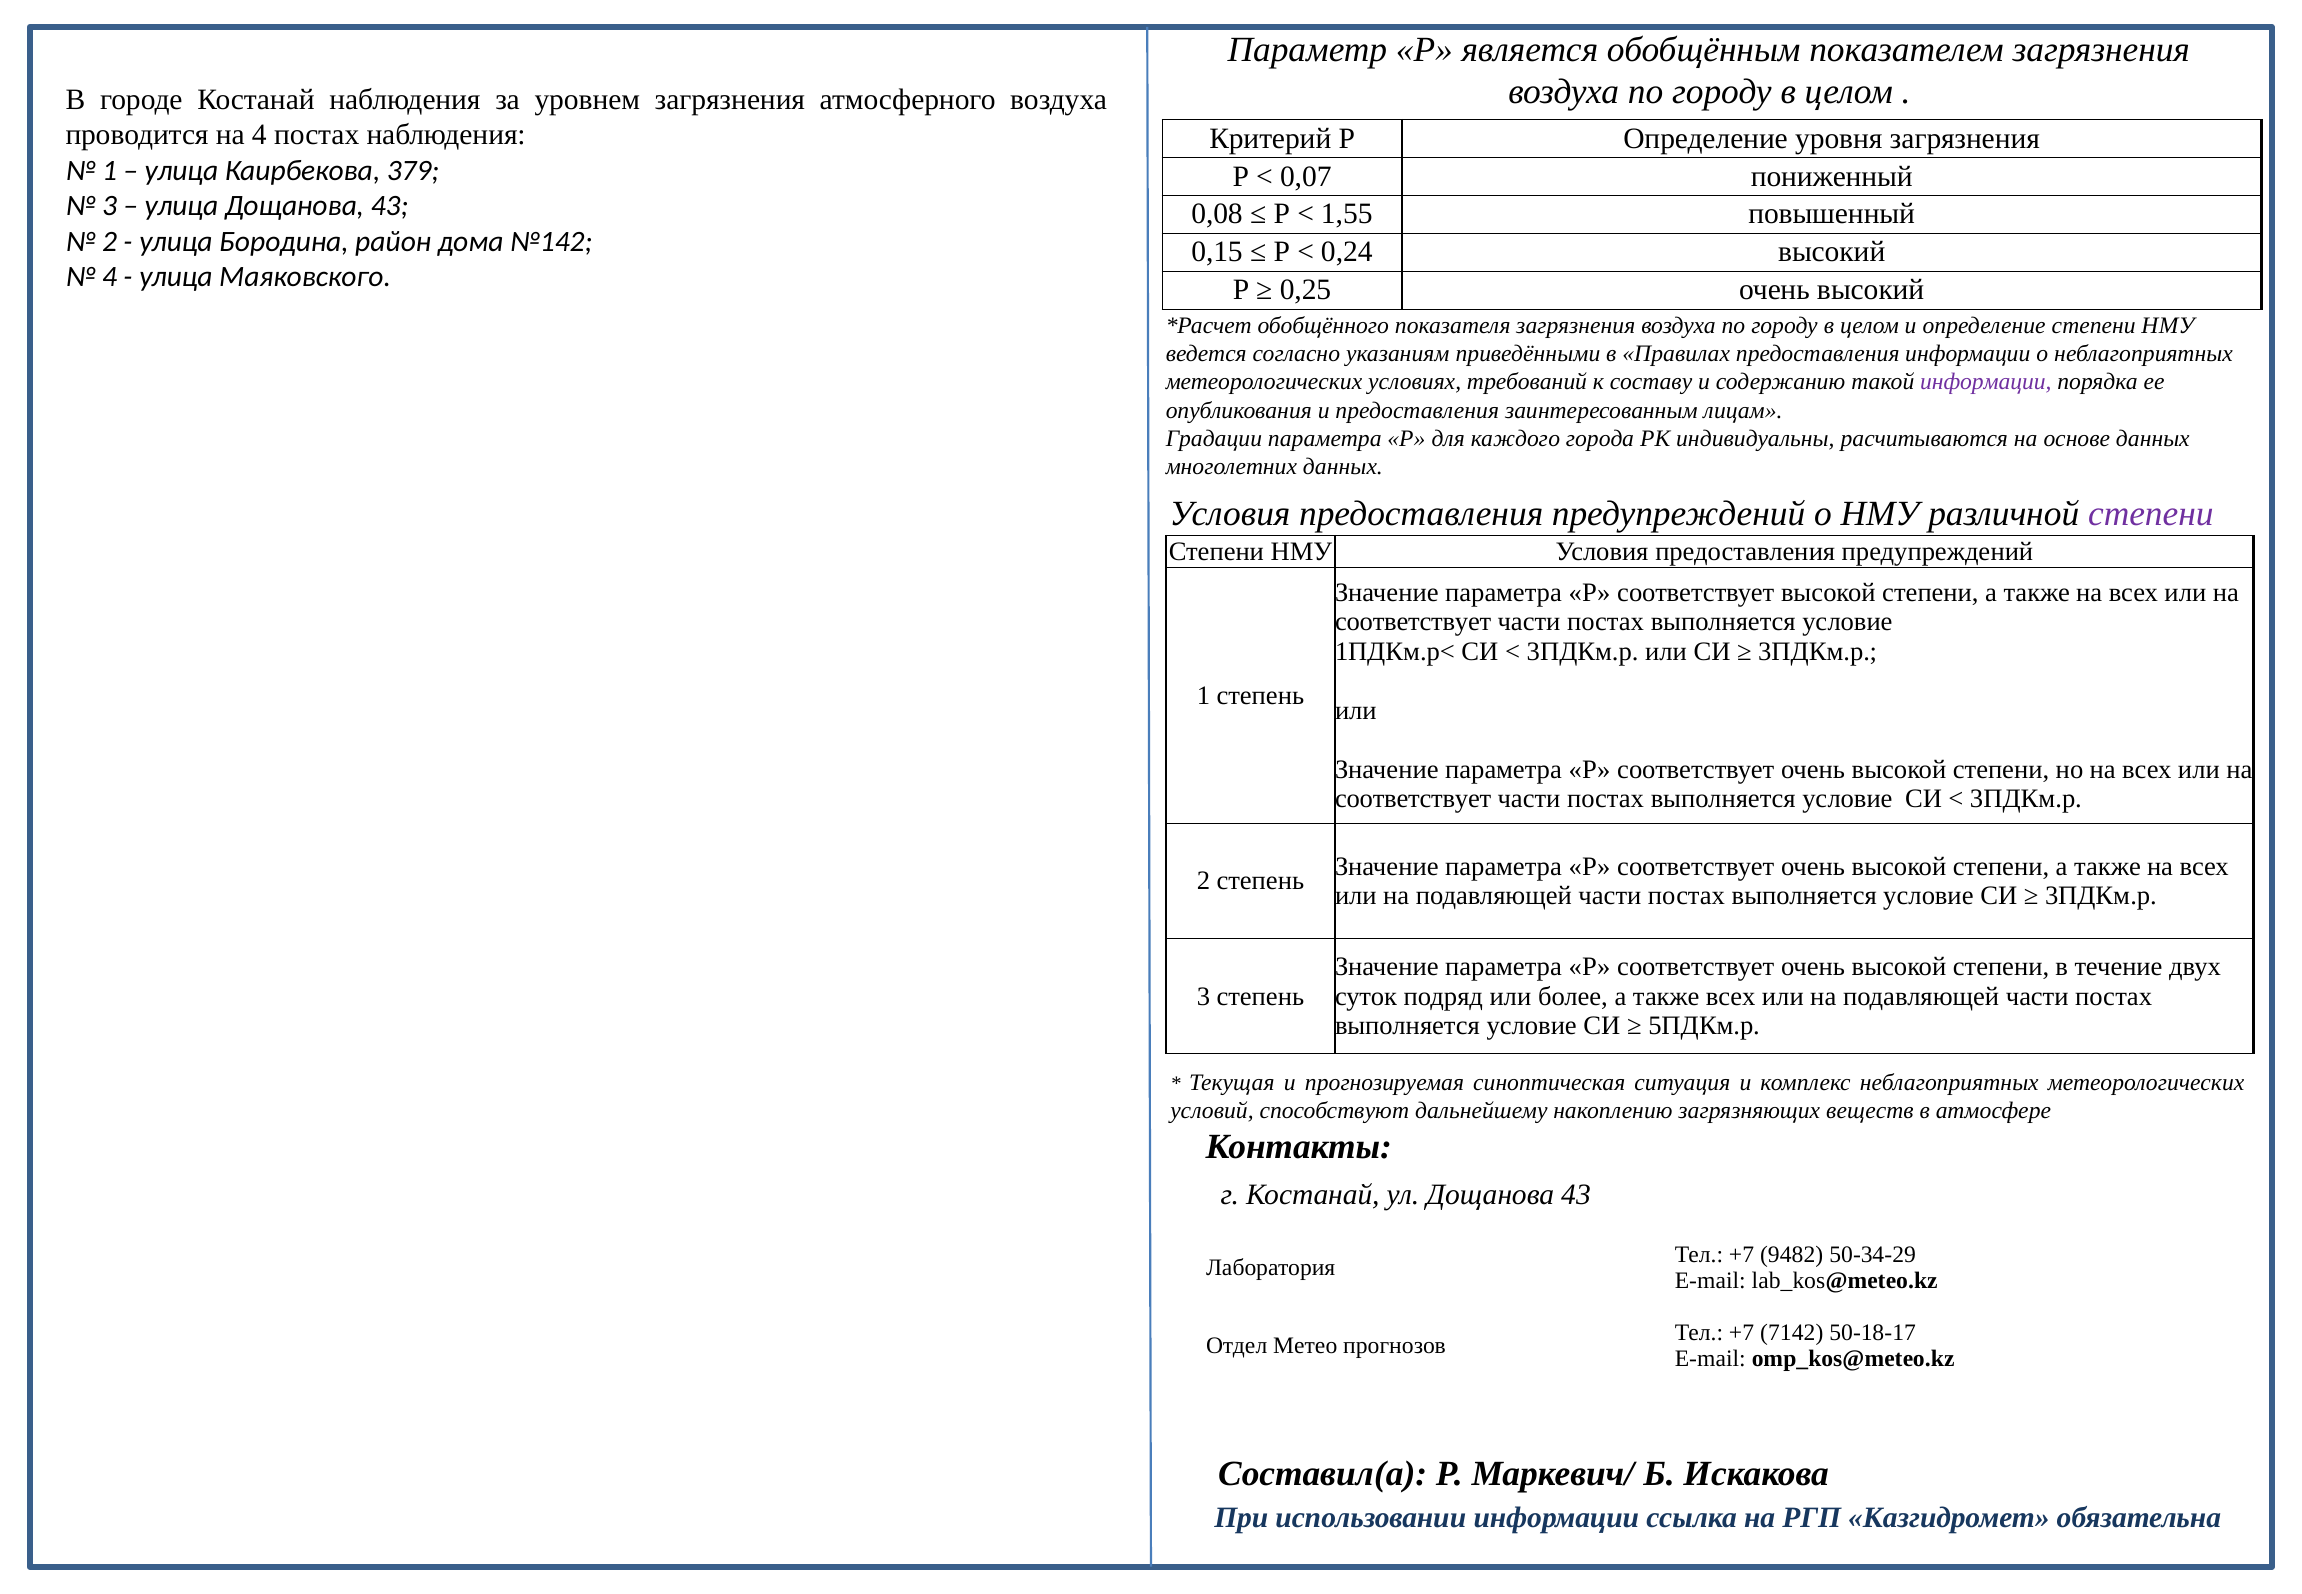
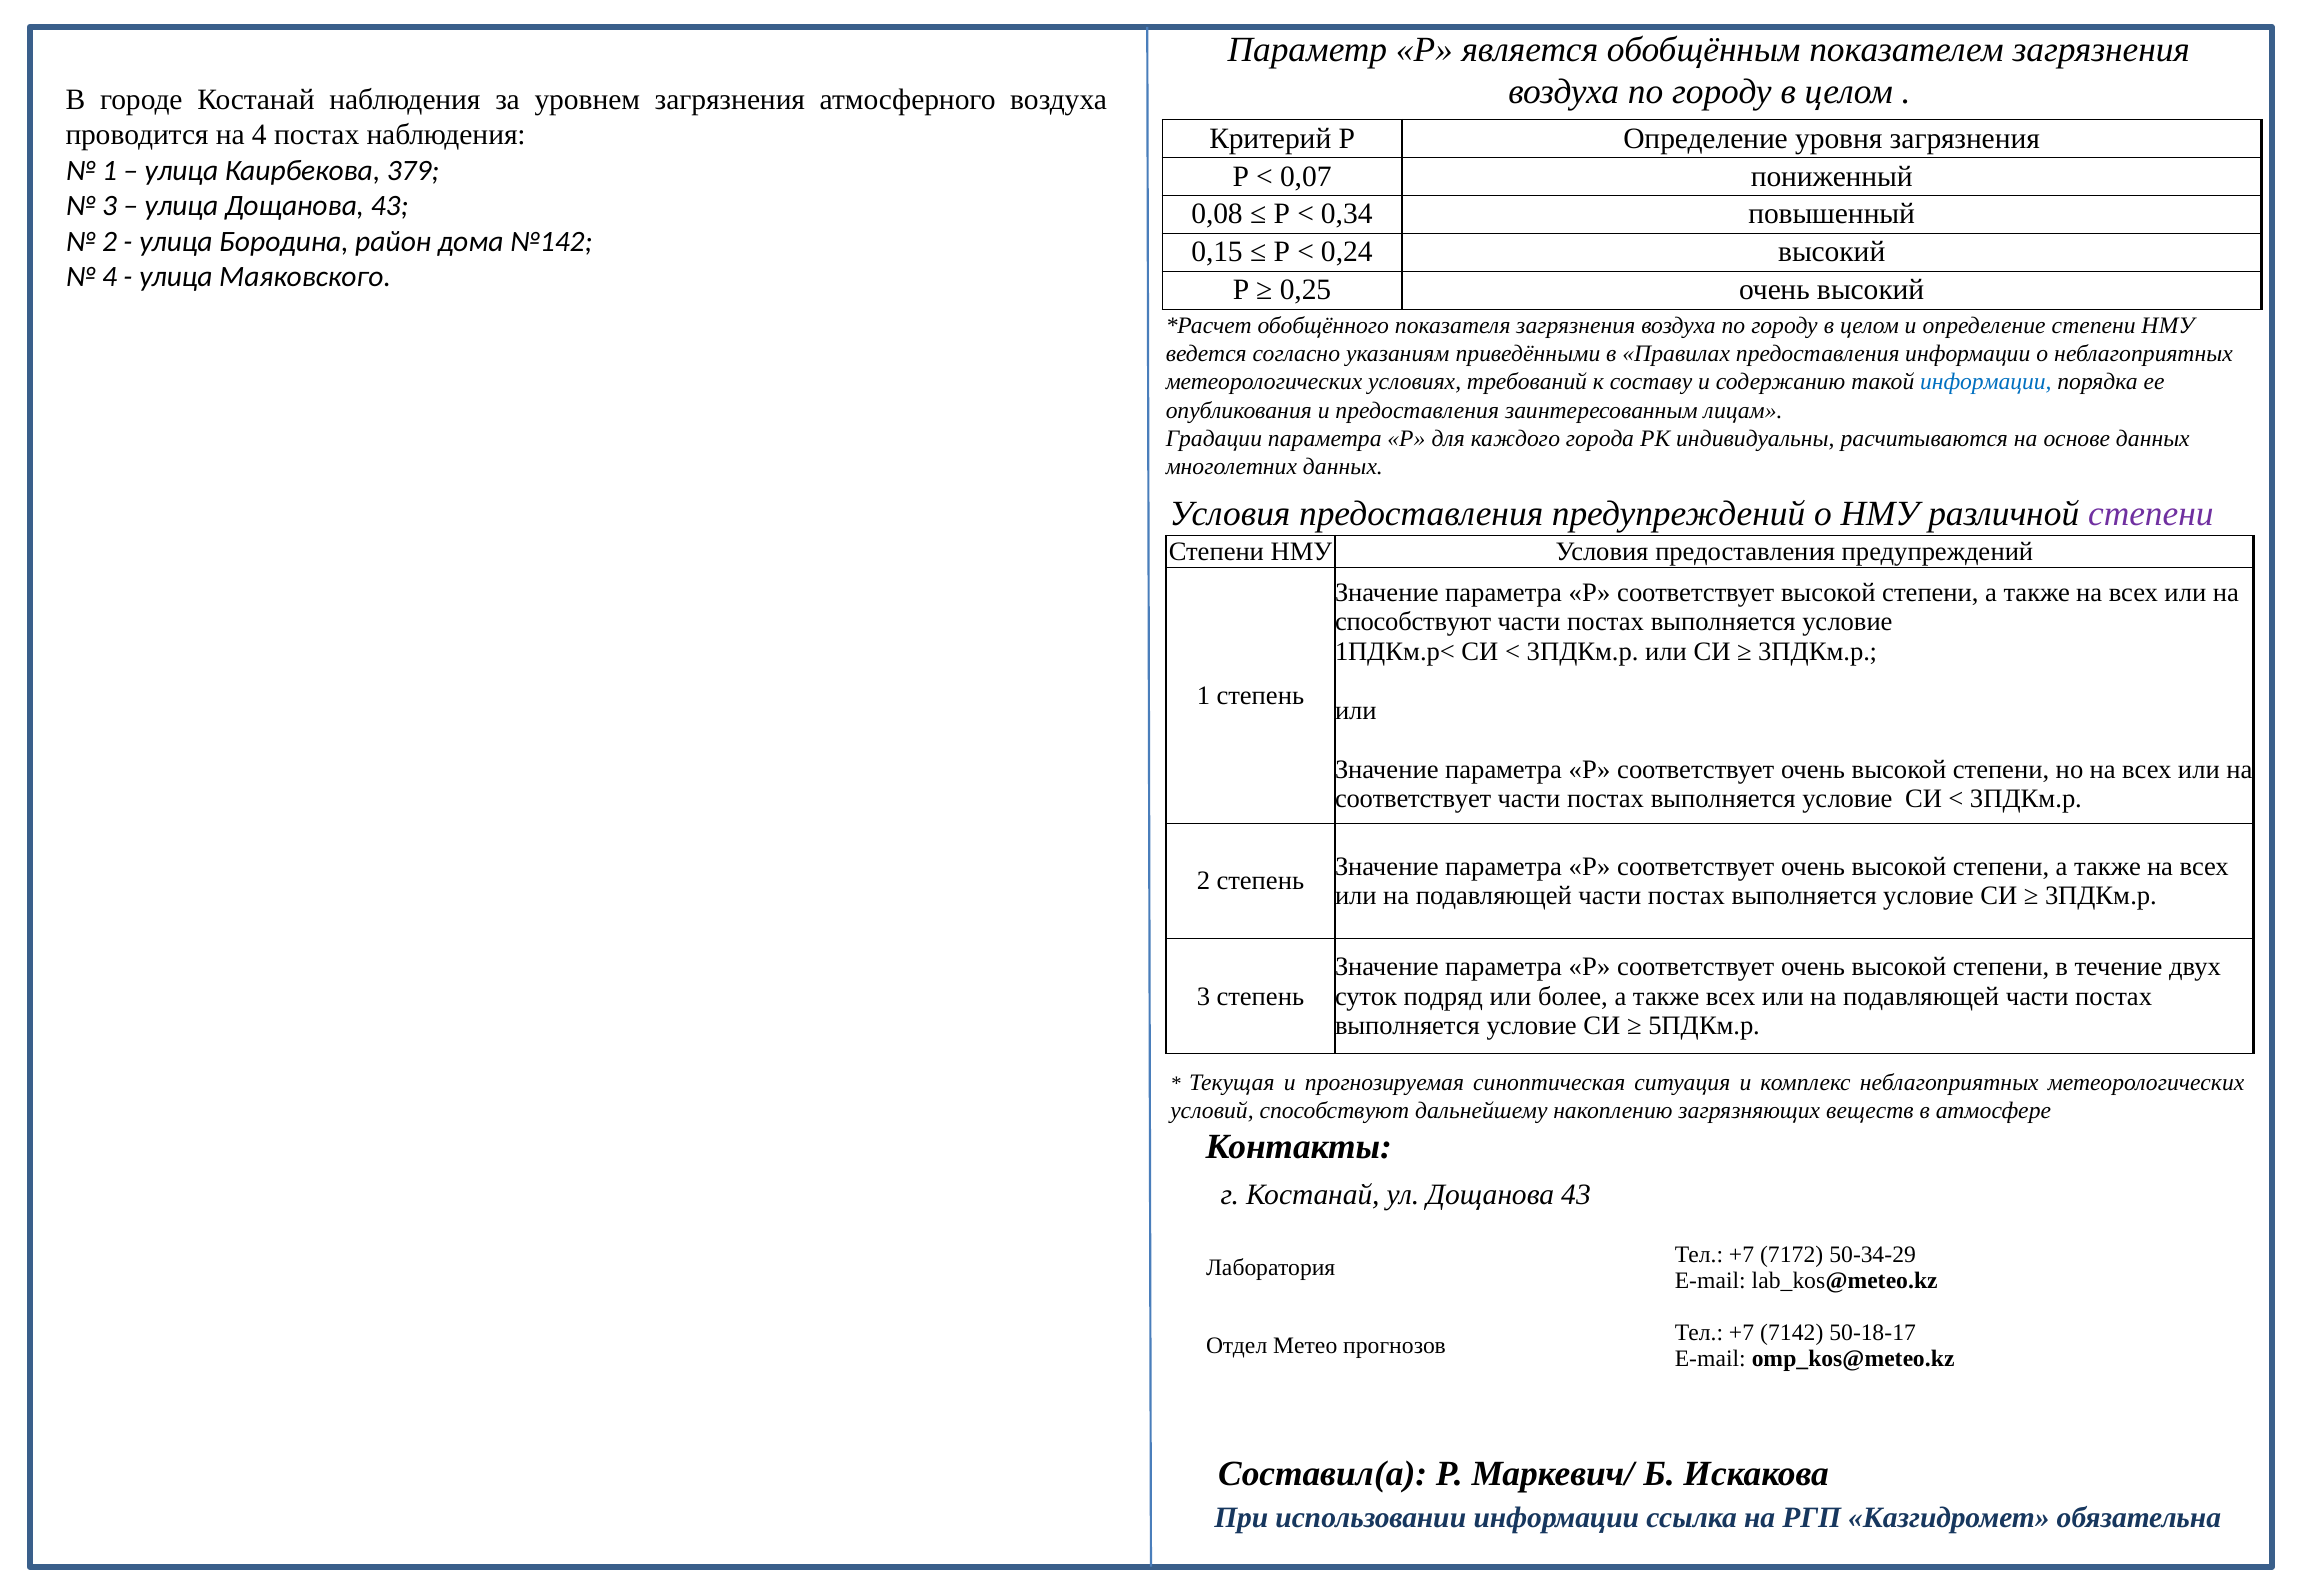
1,55: 1,55 -> 0,34
информации at (1986, 382) colour: purple -> blue
соответствует at (1413, 622): соответствует -> способствуют
9482: 9482 -> 7172
